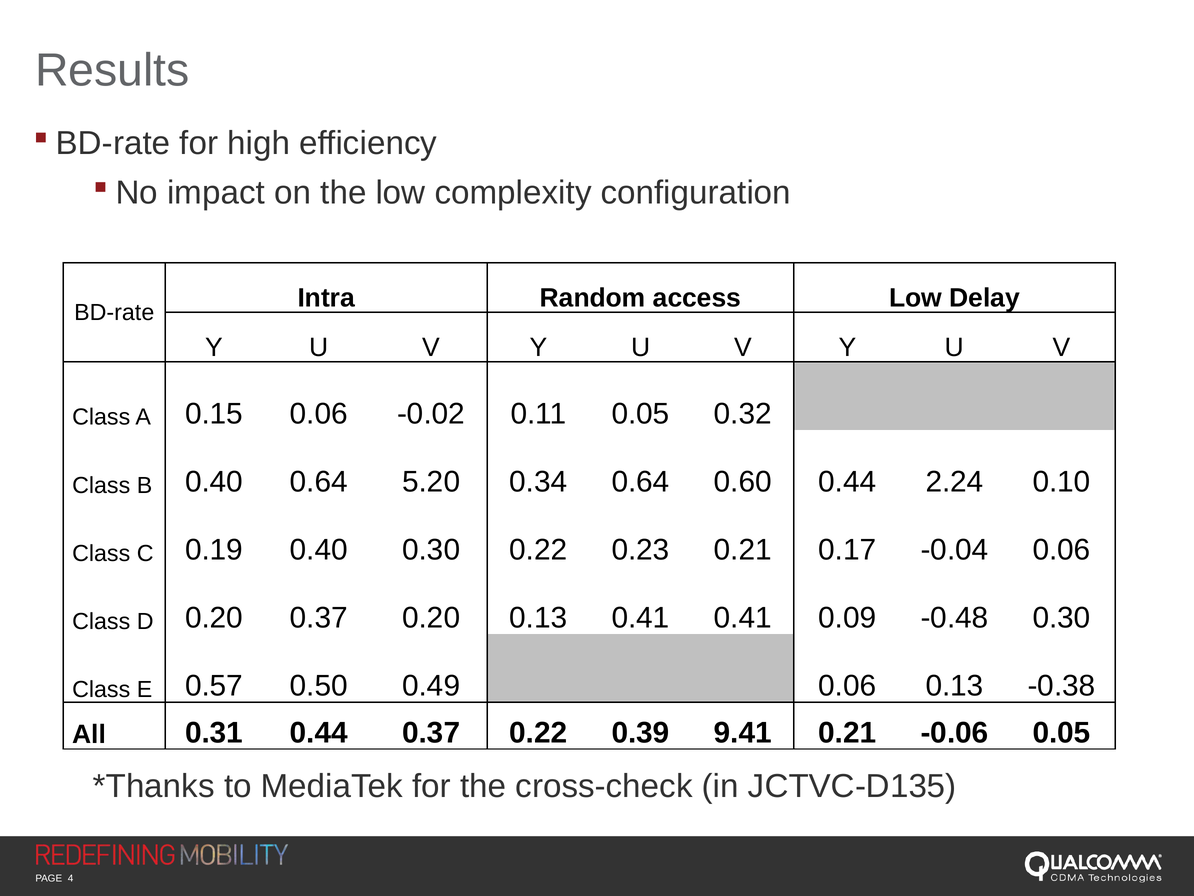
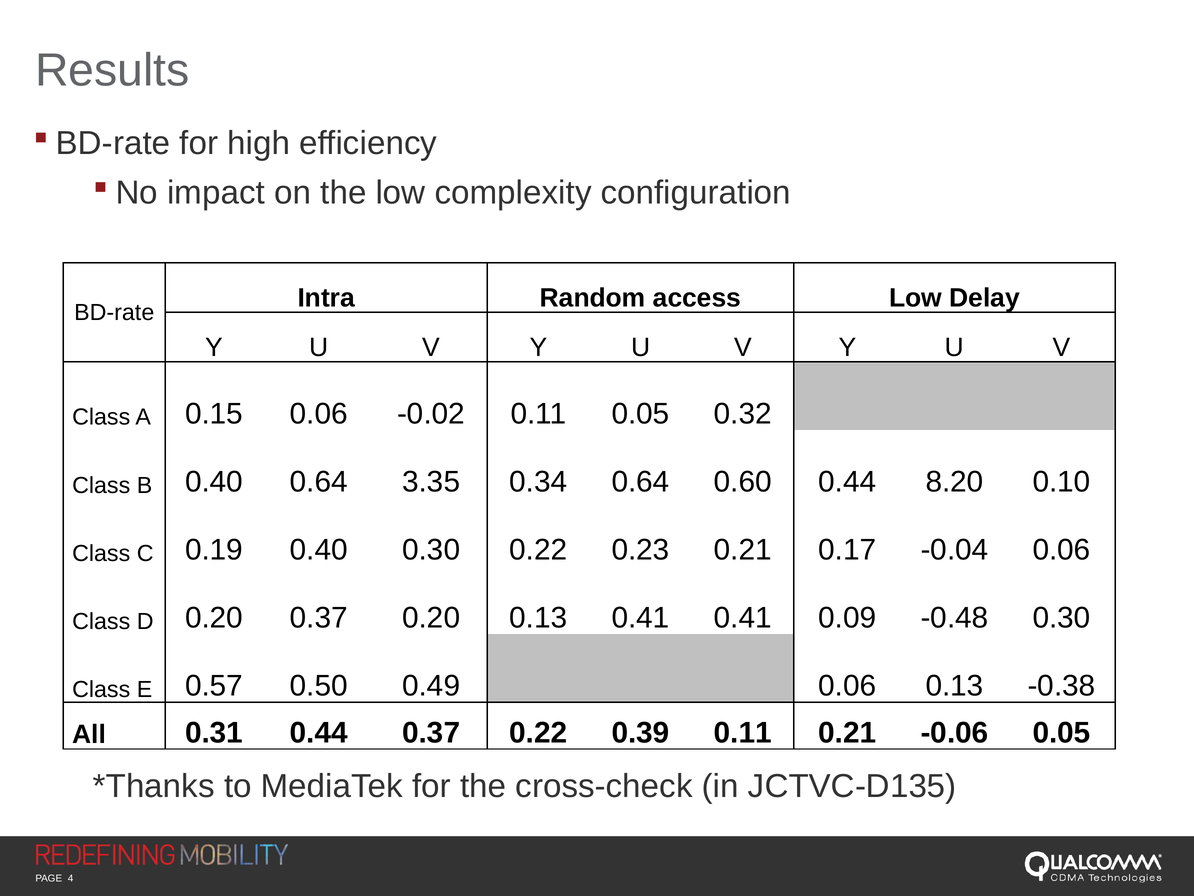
5.20: 5.20 -> 3.35
2.24: 2.24 -> 8.20
0.39 9.41: 9.41 -> 0.11
